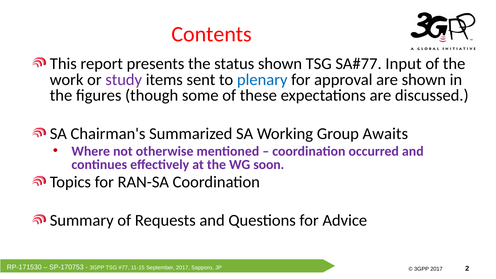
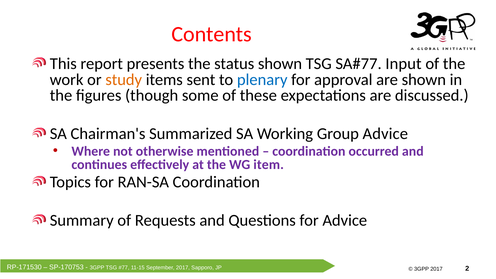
study colour: purple -> orange
Group Awaits: Awaits -> Advice
soon: soon -> item
